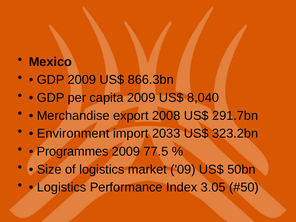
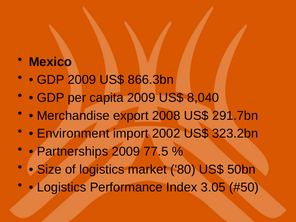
2033: 2033 -> 2002
Programmes: Programmes -> Partnerships
09: 09 -> 80
